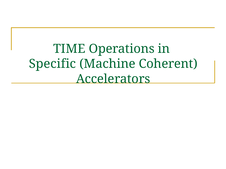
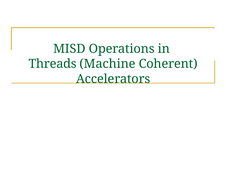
TIME: TIME -> MISD
Specific: Specific -> Threads
